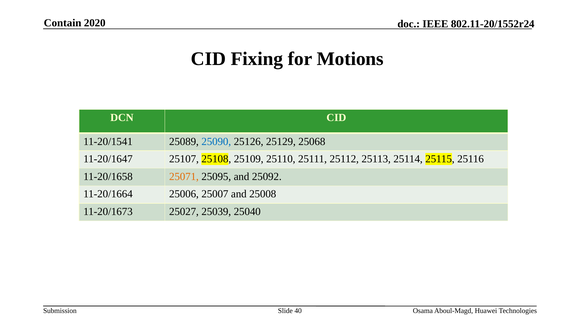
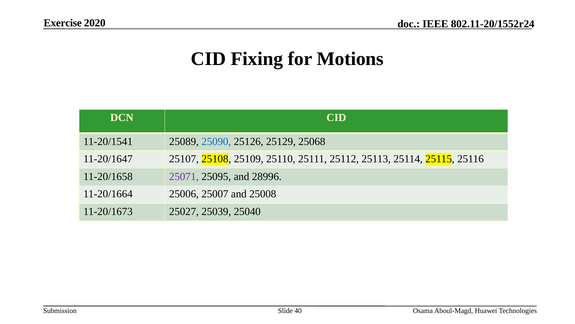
Contain: Contain -> Exercise
25071 colour: orange -> purple
25092: 25092 -> 28996
